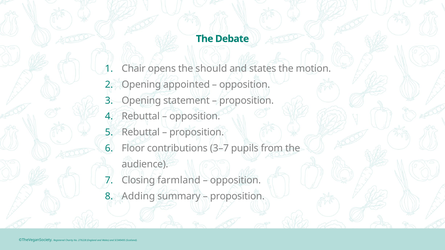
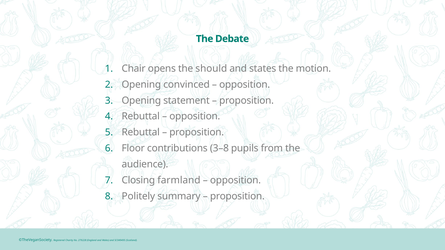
appointed: appointed -> convinced
3–7: 3–7 -> 3–8
Adding: Adding -> Politely
